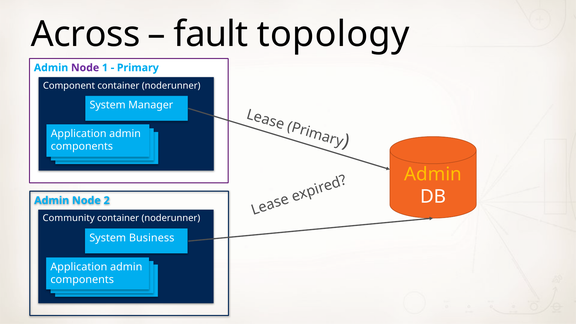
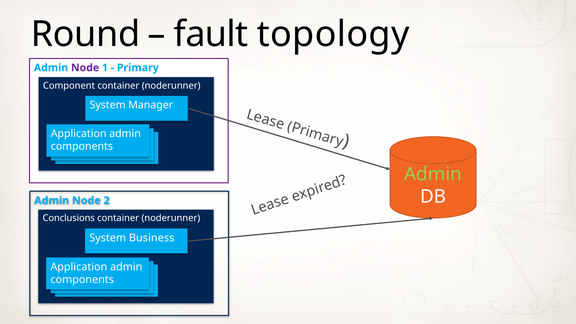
Across: Across -> Round
Admin at (433, 174) colour: yellow -> light green
Community: Community -> Conclusions
